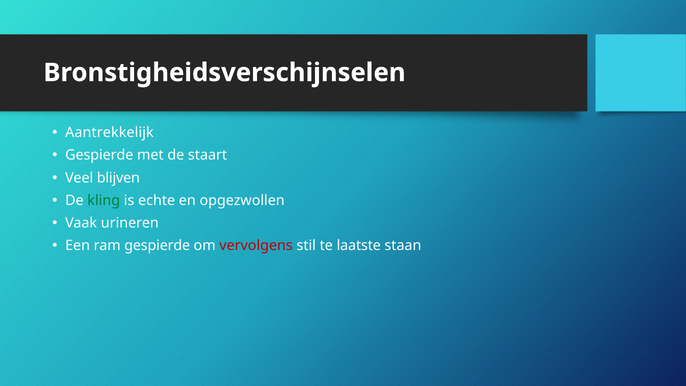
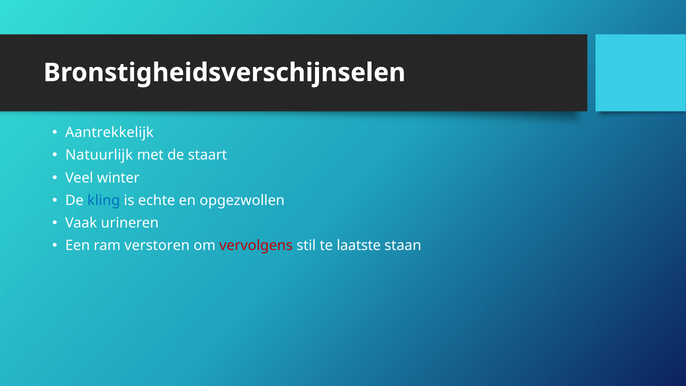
Gespierde at (99, 155): Gespierde -> Natuurlijk
blijven: blijven -> winter
kling colour: green -> blue
ram gespierde: gespierde -> verstoren
